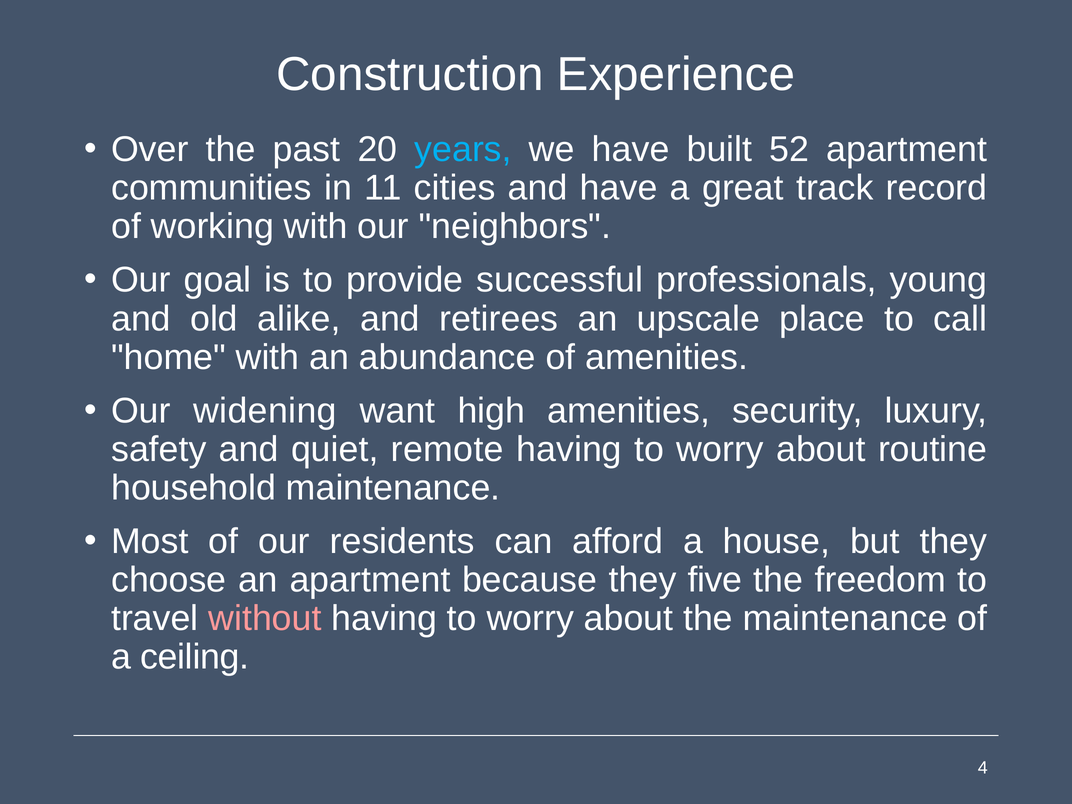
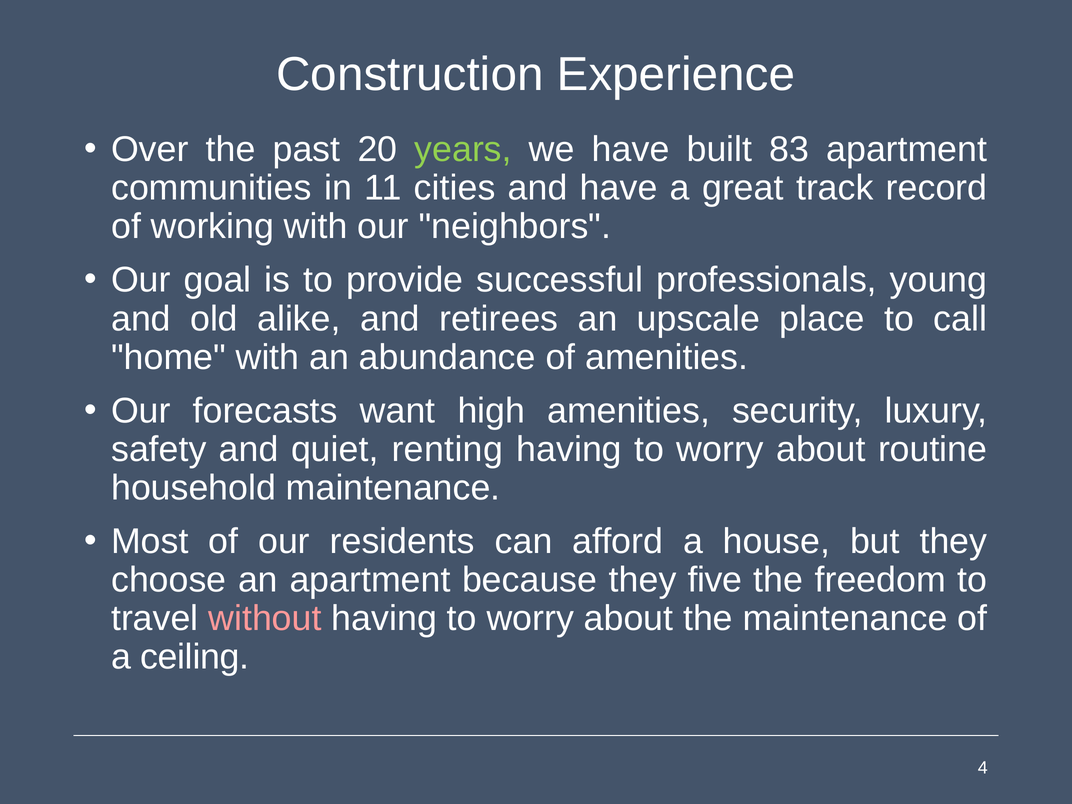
years colour: light blue -> light green
52: 52 -> 83
widening: widening -> forecasts
remote: remote -> renting
